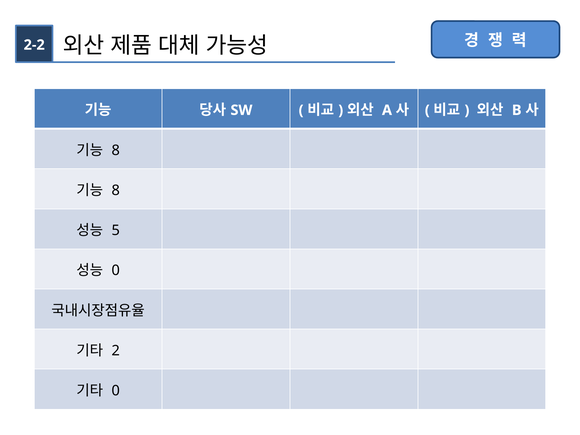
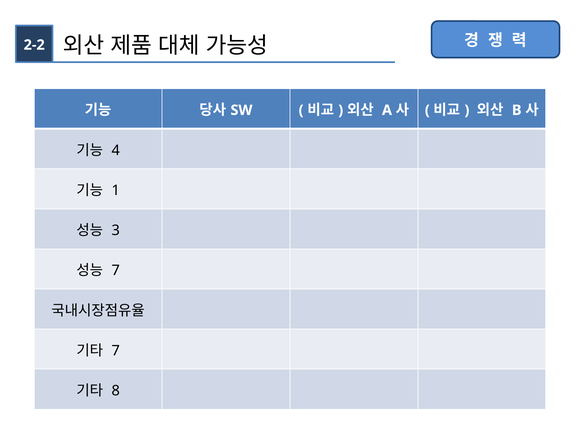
8 at (116, 150): 8 -> 4
8 at (116, 190): 8 -> 1
5: 5 -> 3
0 at (116, 270): 0 -> 7
2 at (116, 351): 2 -> 7
0 at (116, 391): 0 -> 8
